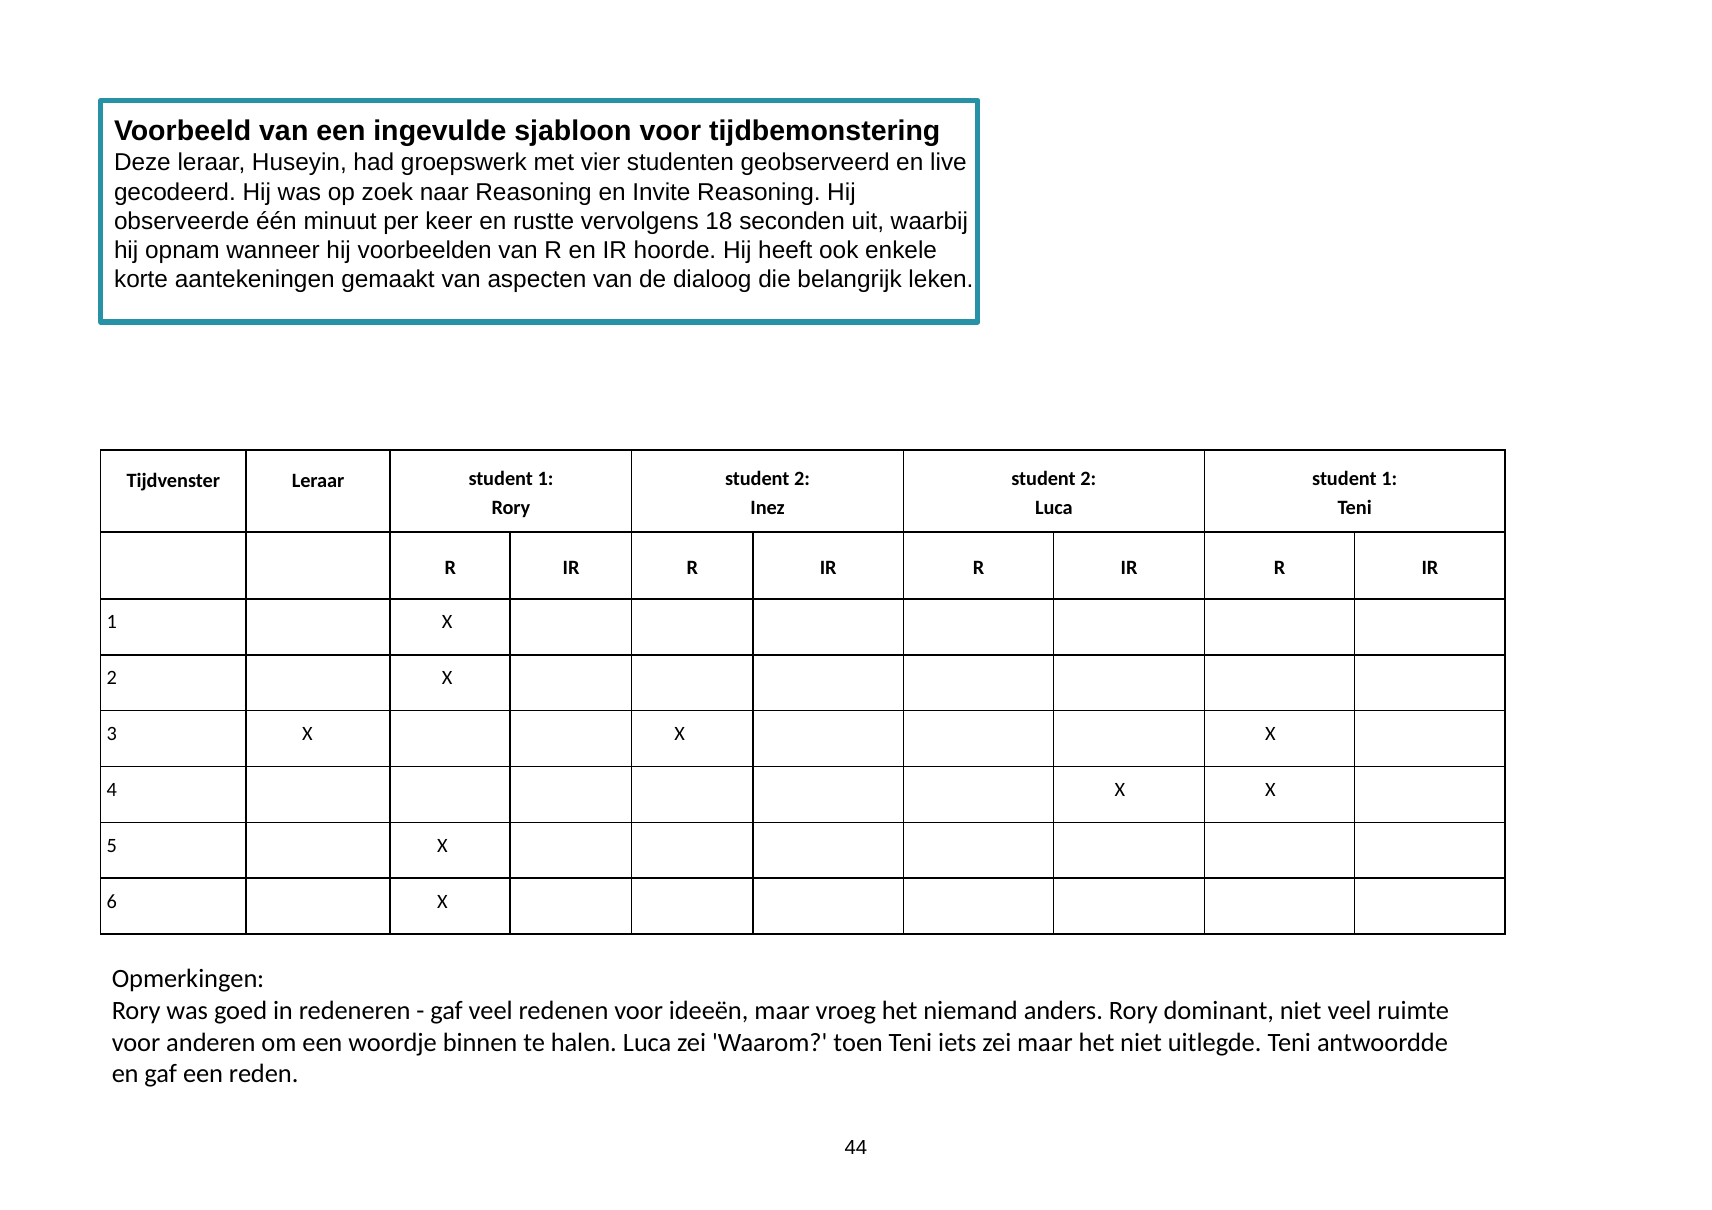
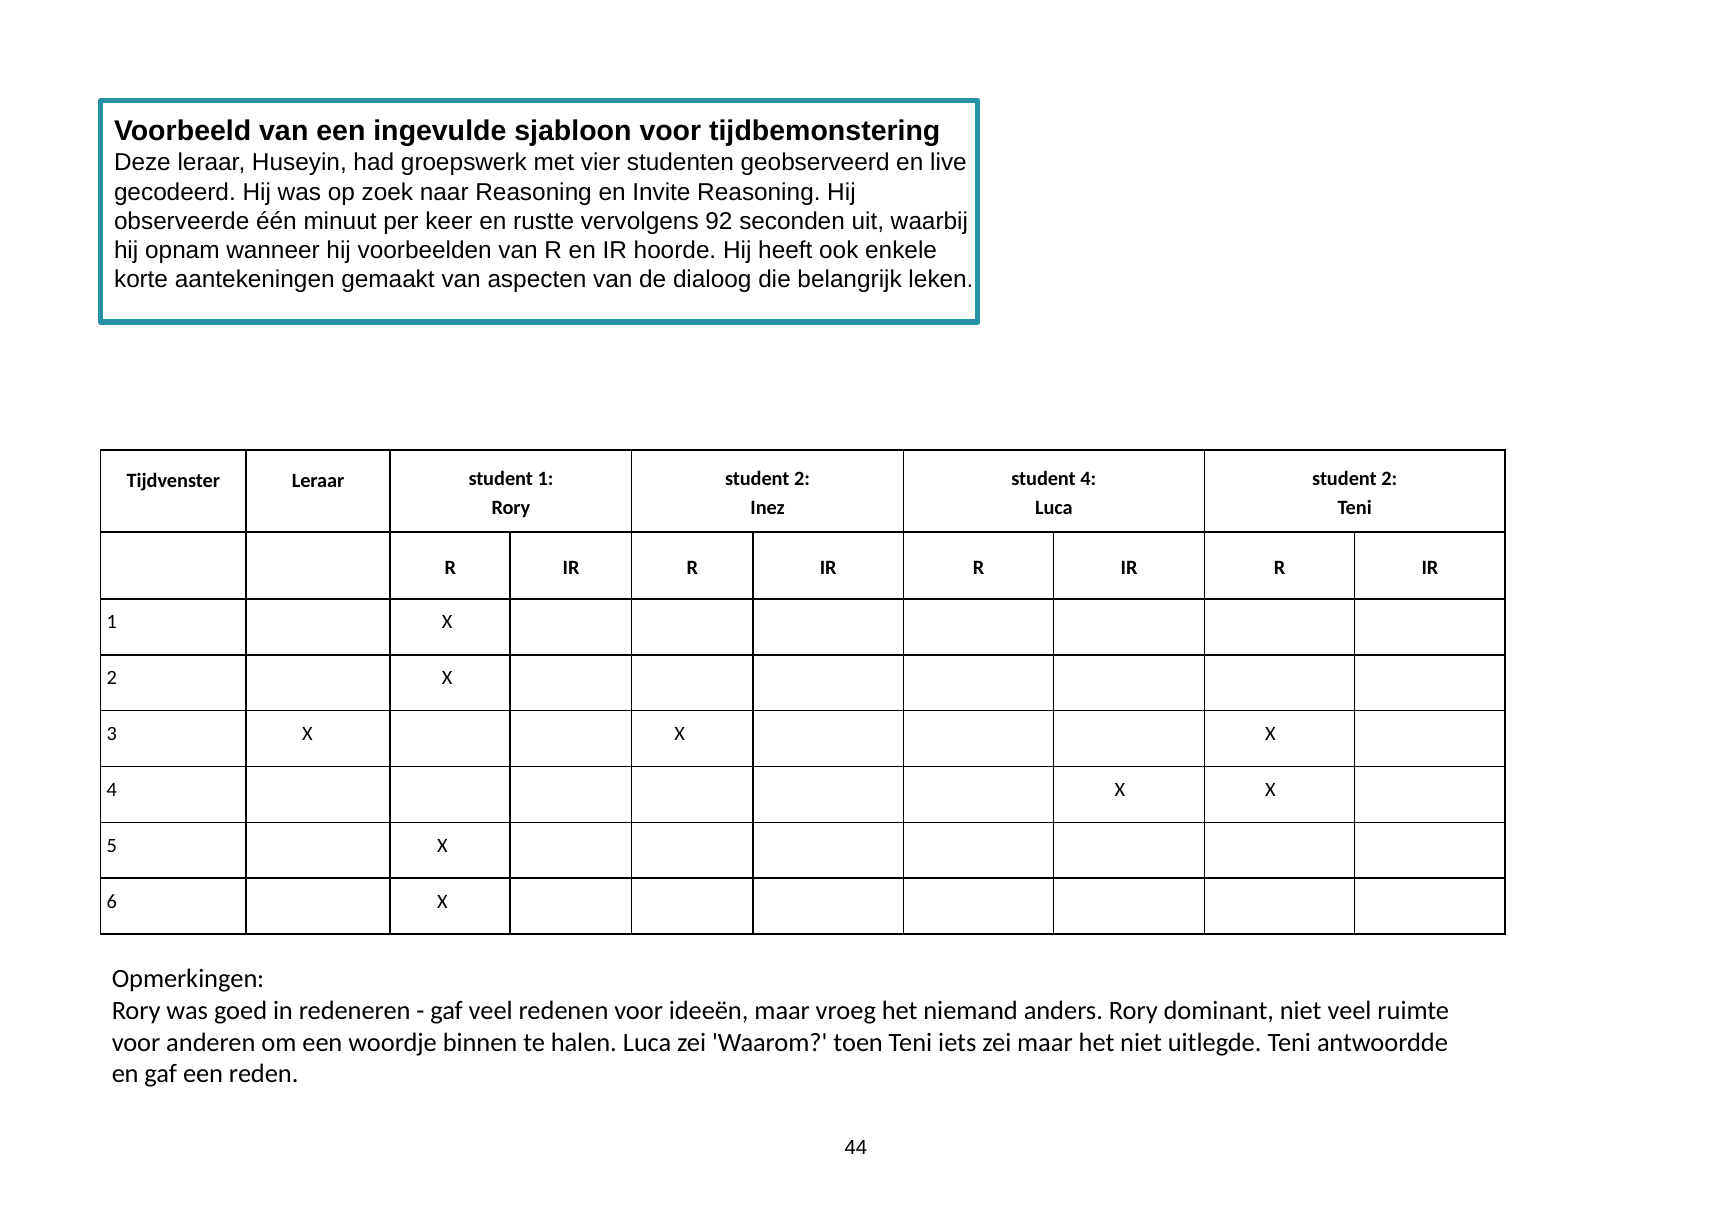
18: 18 -> 92
2 at (1088, 479): 2 -> 4
1 at (1389, 479): 1 -> 2
